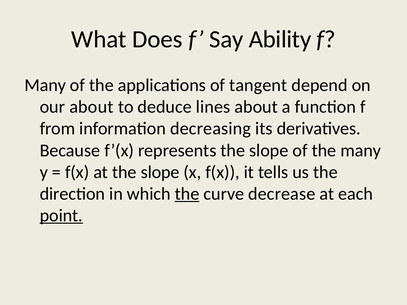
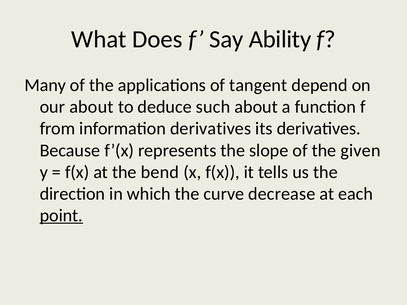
lines: lines -> such
information decreasing: decreasing -> derivatives
the many: many -> given
at the slope: slope -> bend
the at (187, 194) underline: present -> none
